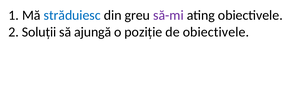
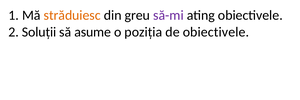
străduiesc colour: blue -> orange
ajungă: ajungă -> asume
poziție: poziție -> poziția
